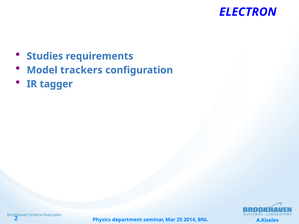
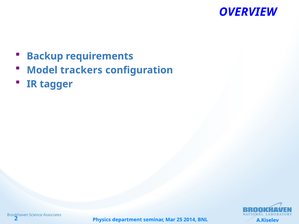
ELECTRON: ELECTRON -> OVERVIEW
Studies: Studies -> Backup
